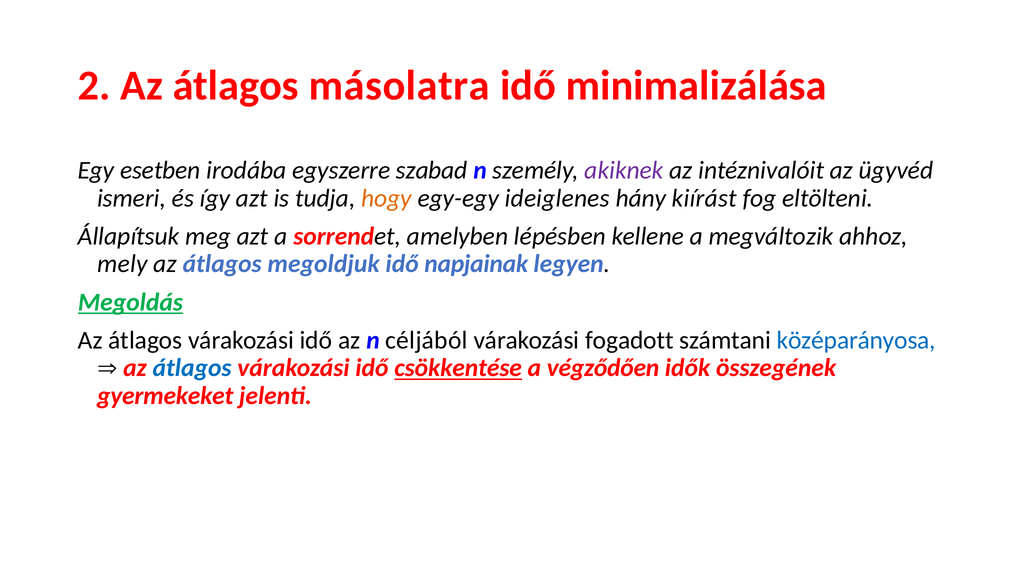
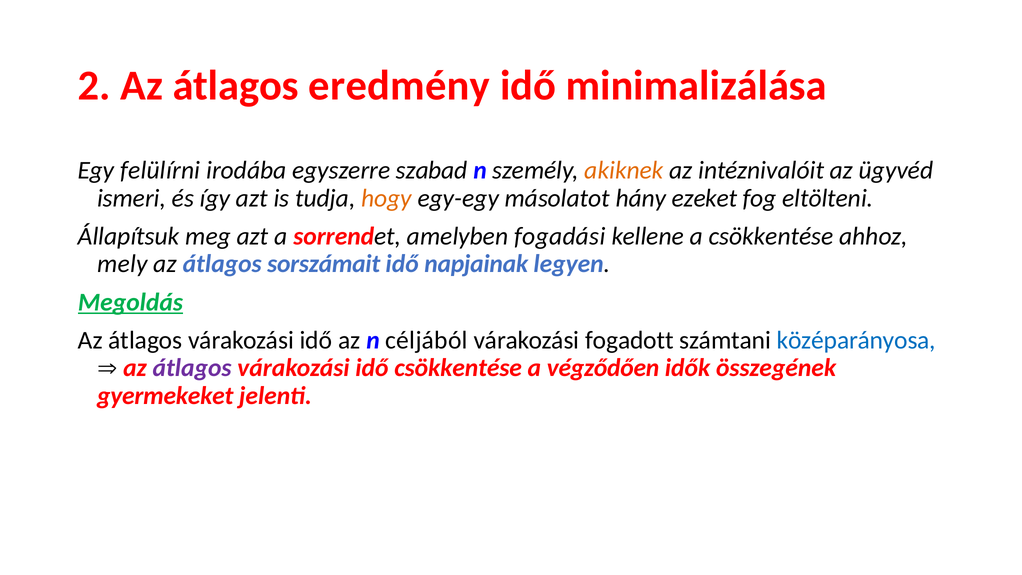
másolatra: másolatra -> eredmény
esetben: esetben -> felülírni
akiknek colour: purple -> orange
ideiglenes: ideiglenes -> másolatot
kiírást: kiírást -> ezeket
lépésben: lépésben -> fogadási
a megváltozik: megváltozik -> csökkentése
megoldjuk: megoldjuk -> sorszámait
átlagos at (192, 368) colour: blue -> purple
csökkentése at (458, 368) underline: present -> none
